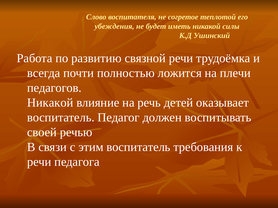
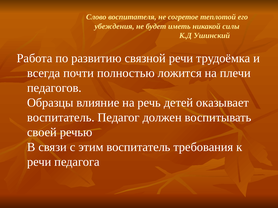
Никакой at (50, 103): Никакой -> Образцы
